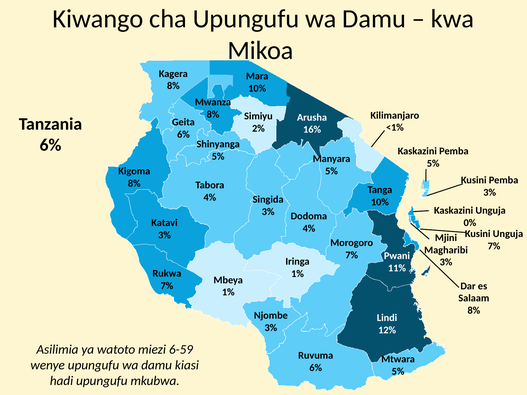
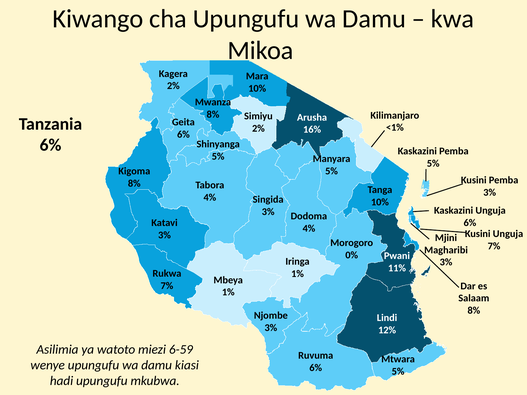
8% at (173, 86): 8% -> 2%
0% at (470, 223): 0% -> 6%
7% at (352, 255): 7% -> 0%
